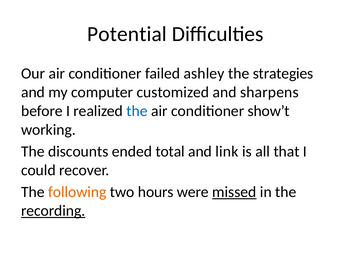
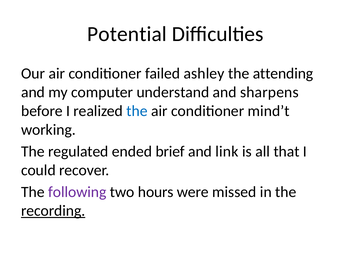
strategies: strategies -> attending
customized: customized -> understand
show’t: show’t -> mind’t
discounts: discounts -> regulated
total: total -> brief
following colour: orange -> purple
missed underline: present -> none
